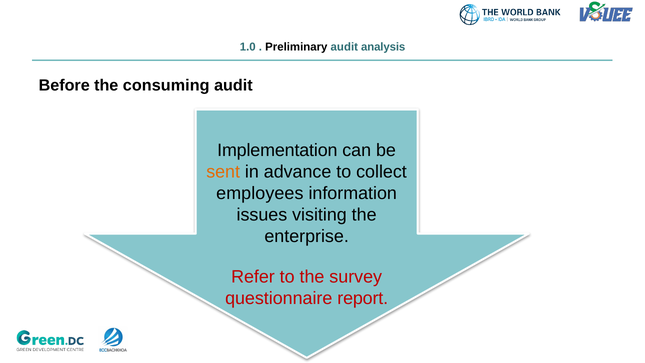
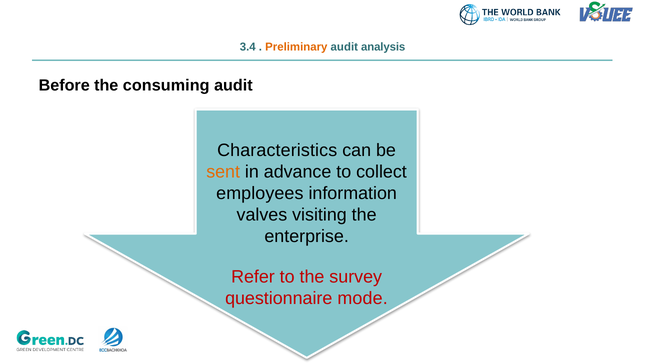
1.0: 1.0 -> 3.4
Preliminary colour: black -> orange
Implementation: Implementation -> Characteristics
issues: issues -> valves
report: report -> mode
